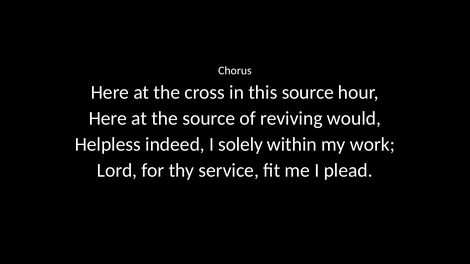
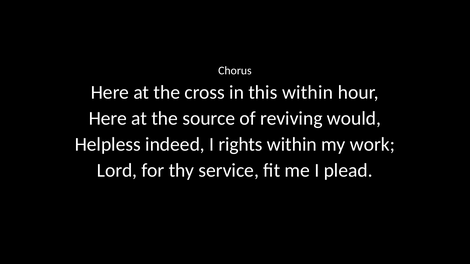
this source: source -> within
solely: solely -> rights
